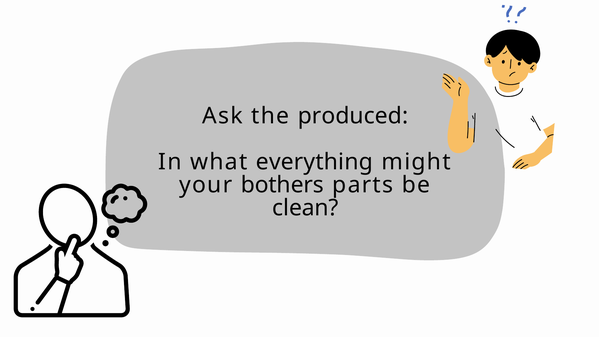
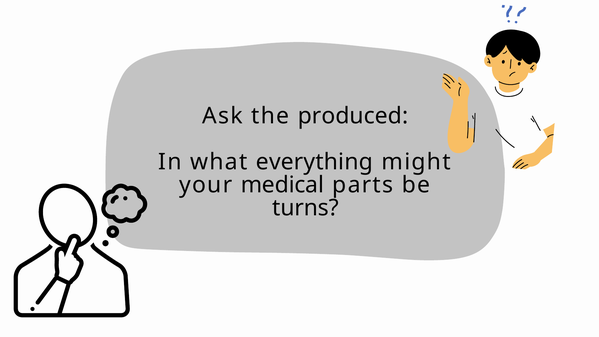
bothers: bothers -> medical
clean: clean -> turns
